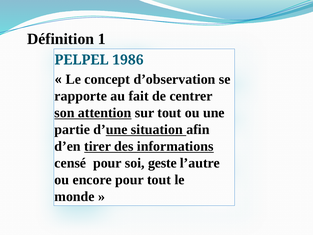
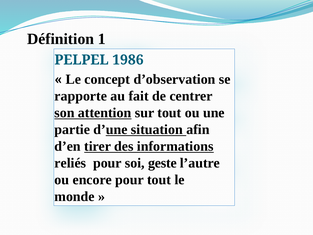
censé: censé -> reliés
